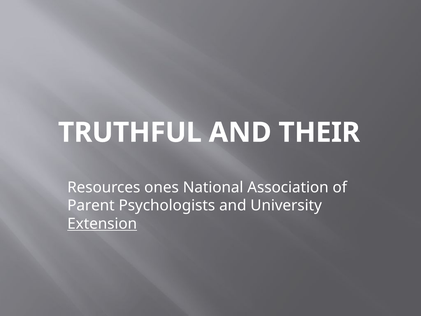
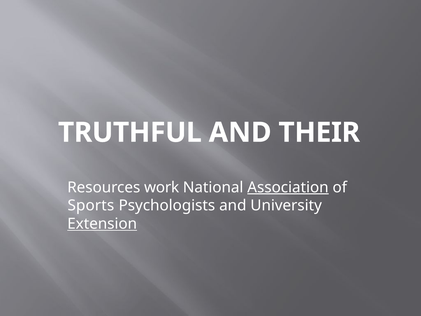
ones: ones -> work
Association underline: none -> present
Parent: Parent -> Sports
